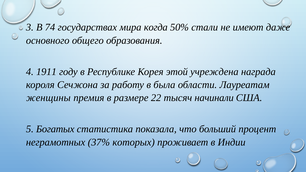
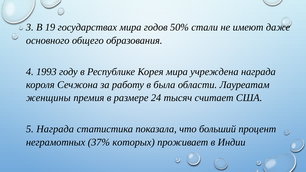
74: 74 -> 19
когда: когда -> годов
1911: 1911 -> 1993
Корея этой: этой -> мира
22: 22 -> 24
начинали: начинали -> считает
5 Богатых: Богатых -> Награда
